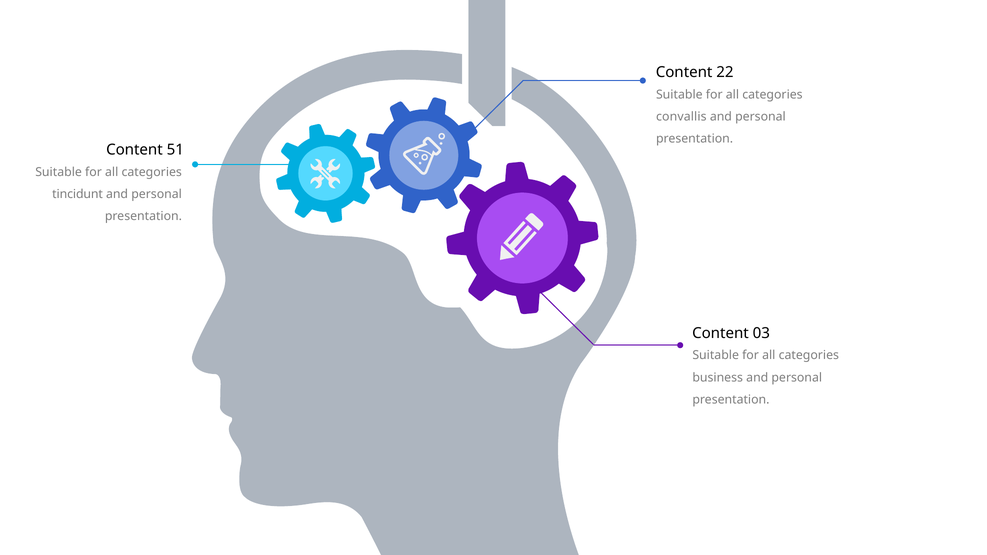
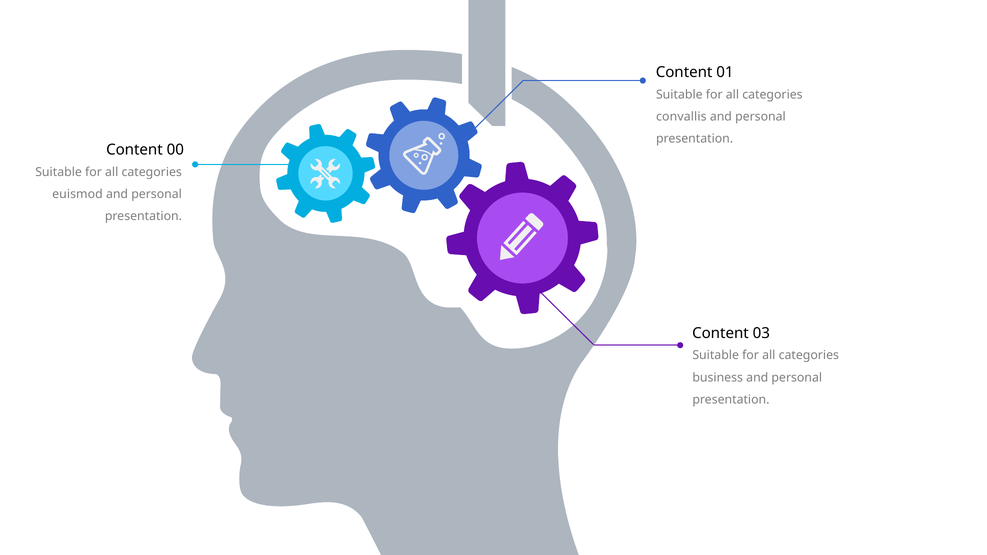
22: 22 -> 01
51: 51 -> 00
tincidunt: tincidunt -> euismod
